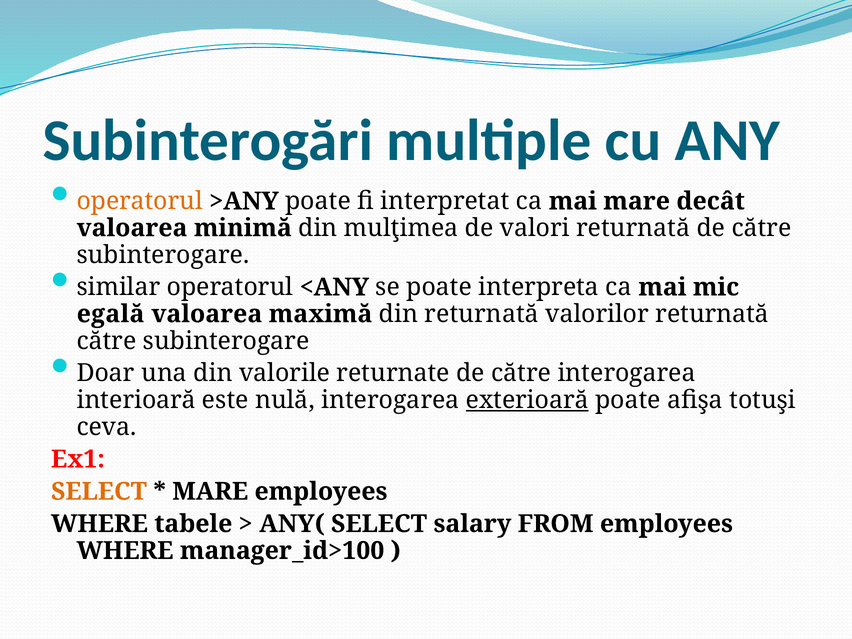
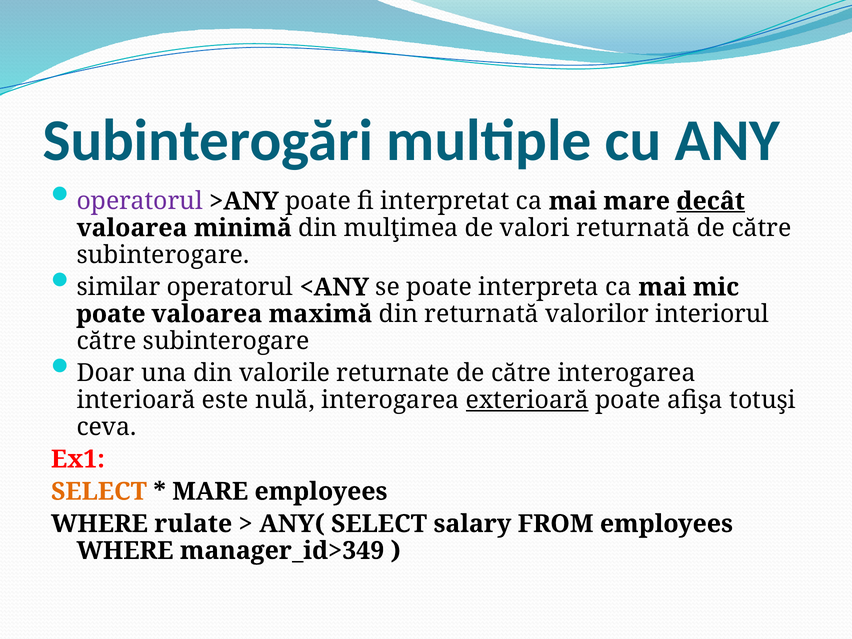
operatorul at (140, 201) colour: orange -> purple
decât underline: none -> present
egală at (111, 314): egală -> poate
valorilor returnată: returnată -> interiorul
tabele: tabele -> rulate
manager_id>100: manager_id>100 -> manager_id>349
